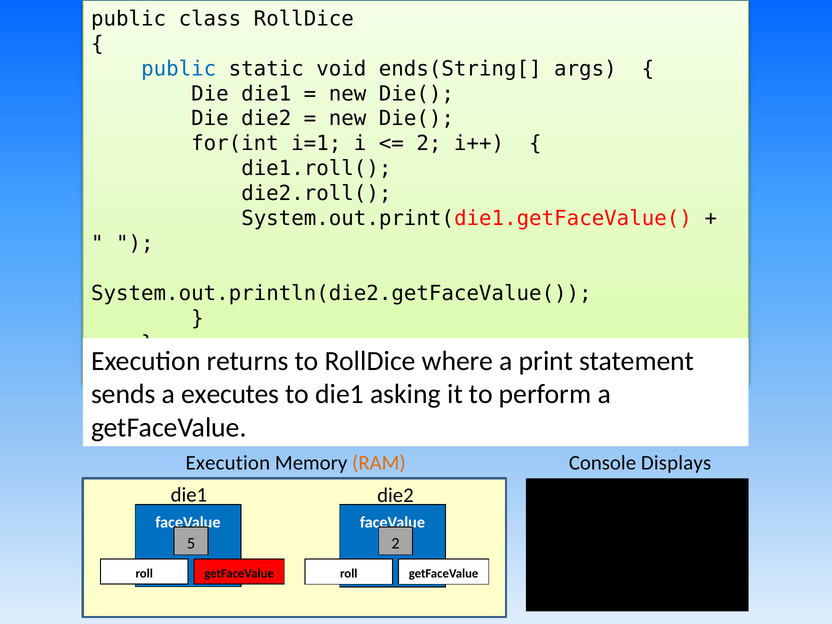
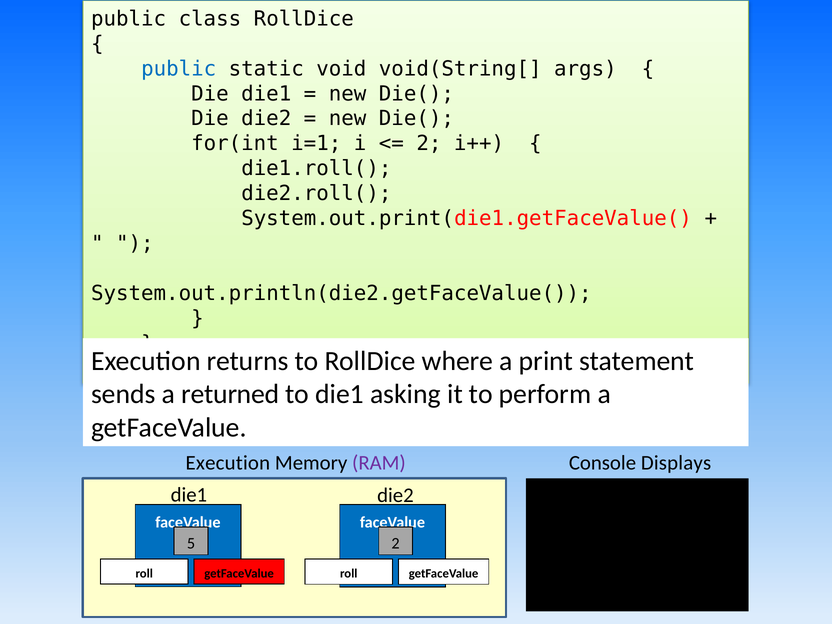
ends(String[: ends(String[ -> void(String[
executes: executes -> returned
RAM colour: orange -> purple
